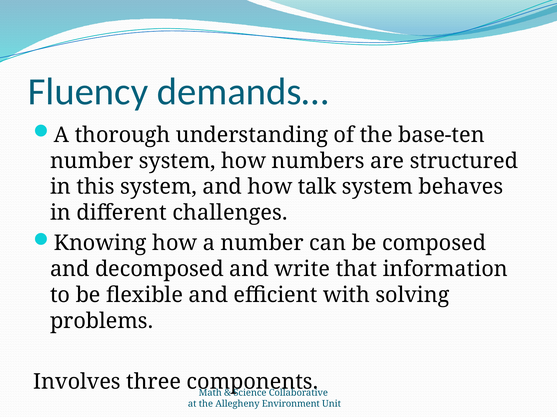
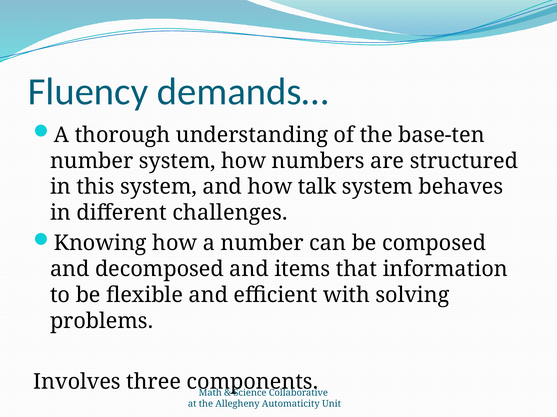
write: write -> items
Environment: Environment -> Automaticity
